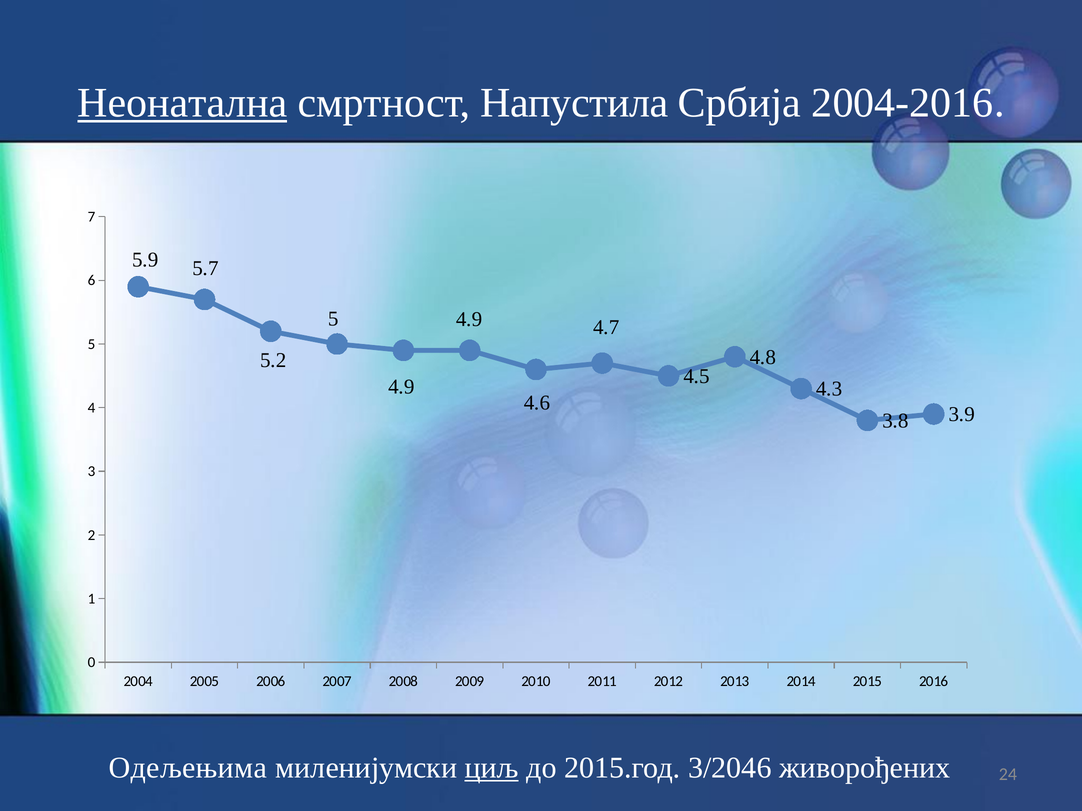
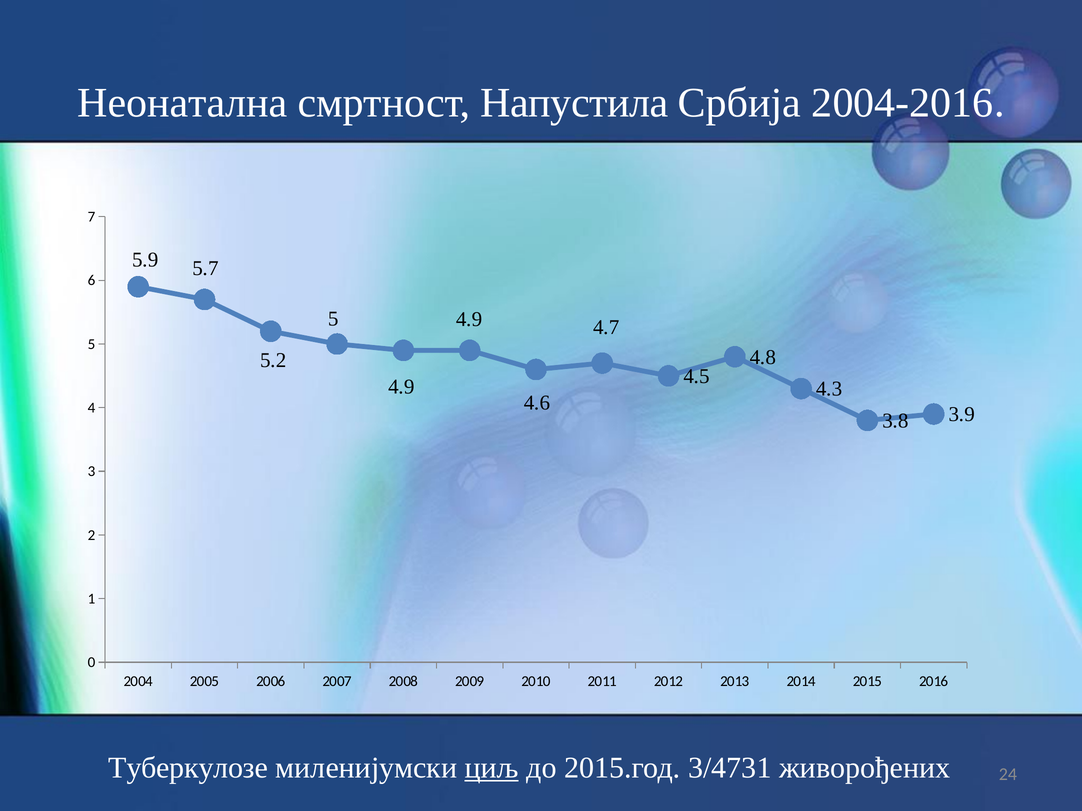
Неонатална underline: present -> none
Одељењима: Одељењима -> Туберкулозе
3/2046: 3/2046 -> 3/4731
